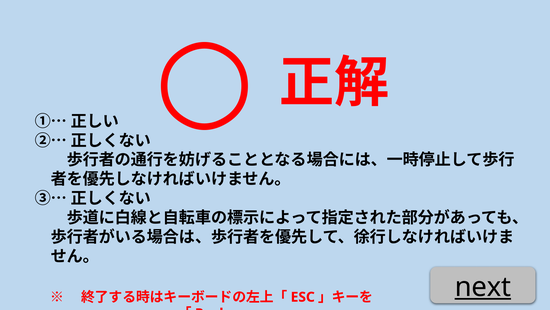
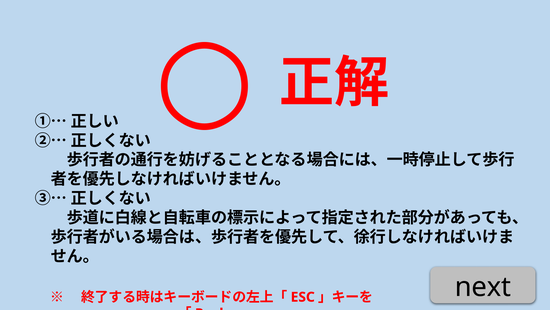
next underline: present -> none
